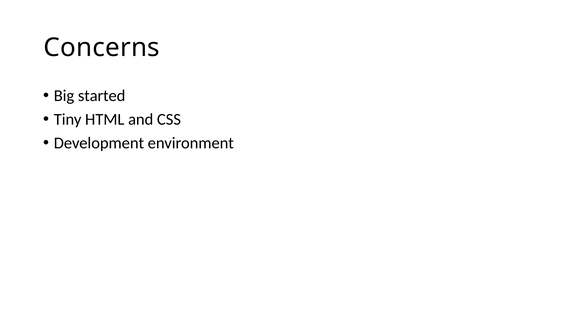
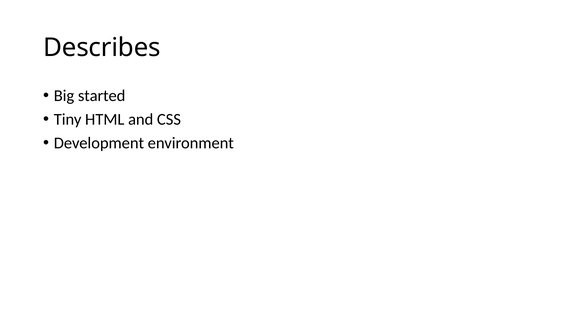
Concerns: Concerns -> Describes
